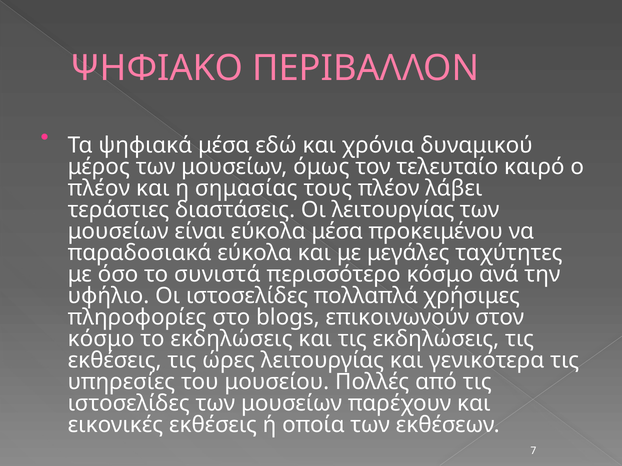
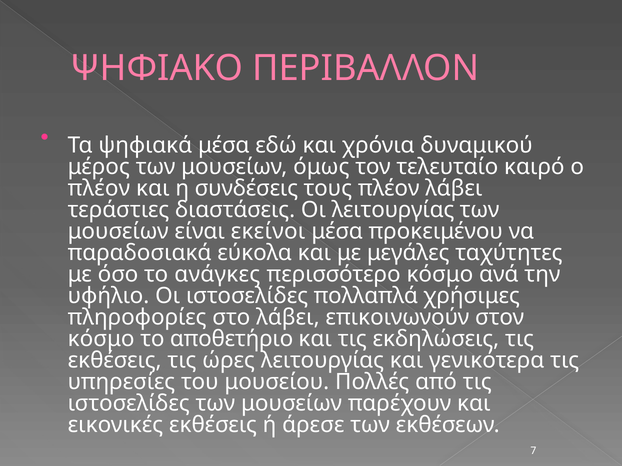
σημασίας: σημασίας -> συνδέσεις
είναι εύκολα: εύκολα -> εκείνοι
συνιστά: συνιστά -> ανάγκες
στο blogs: blogs -> λάβει
το εκδηλώσεις: εκδηλώσεις -> αποθετήριο
οποία: οποία -> άρεσε
